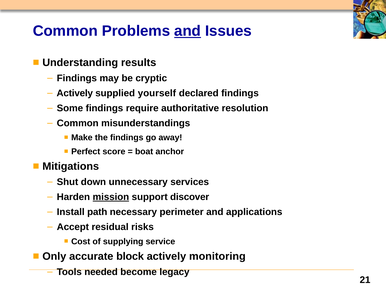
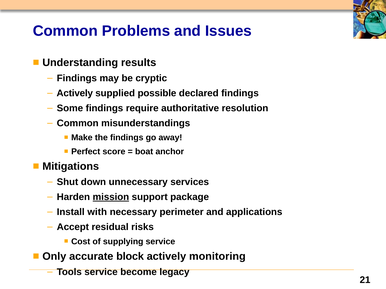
and at (188, 31) underline: present -> none
yourself: yourself -> possible
discover: discover -> package
path: path -> with
Tools needed: needed -> service
